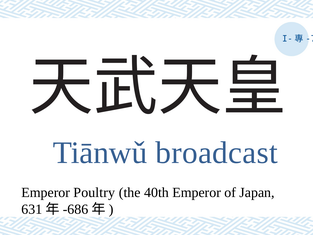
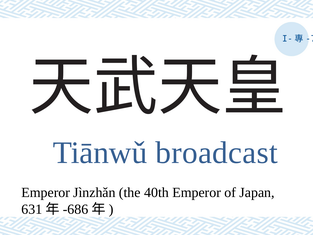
Poultry: Poultry -> Jìnzhǎn
